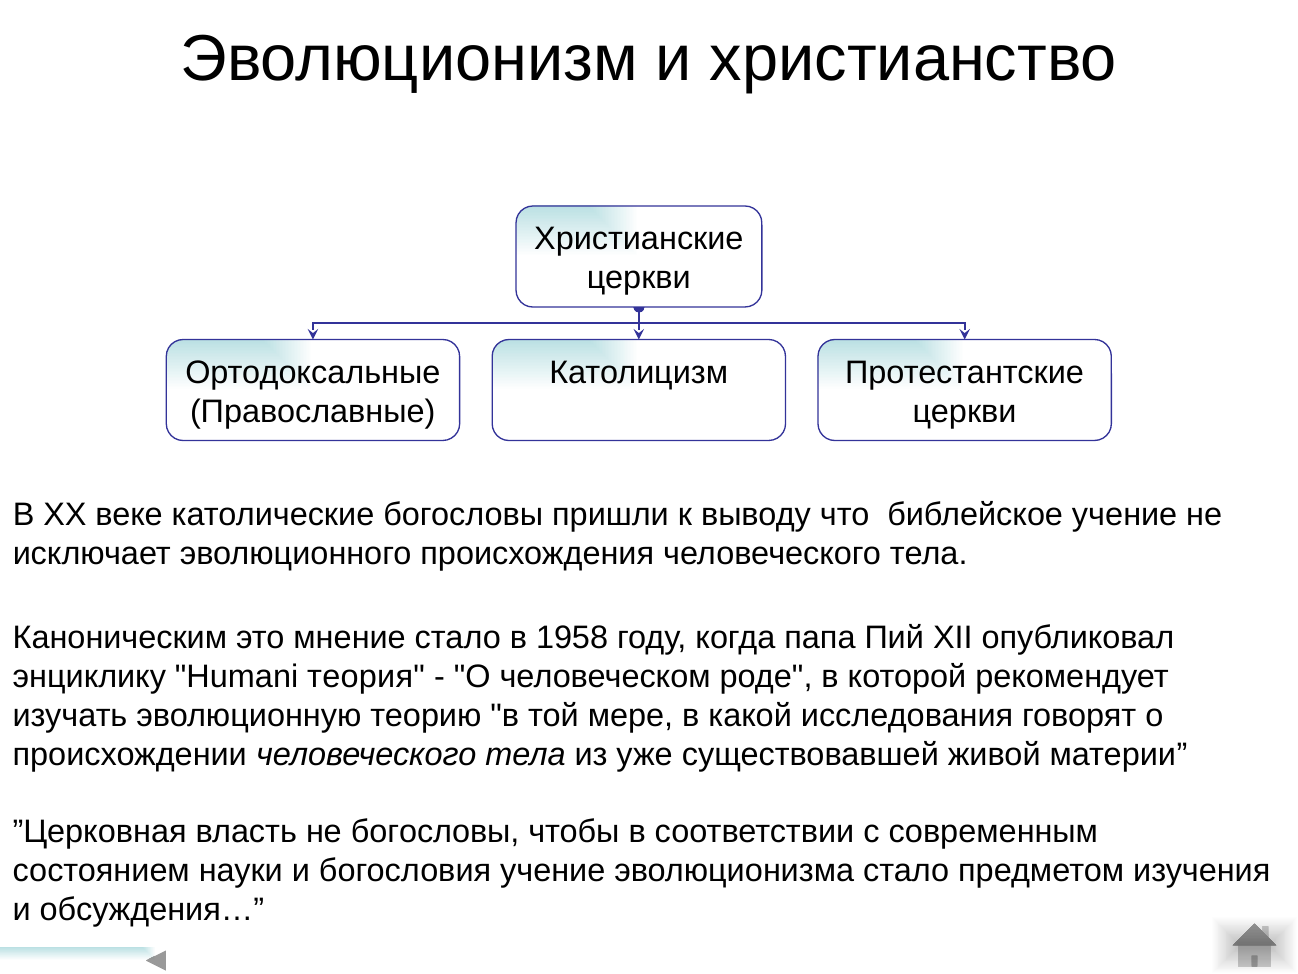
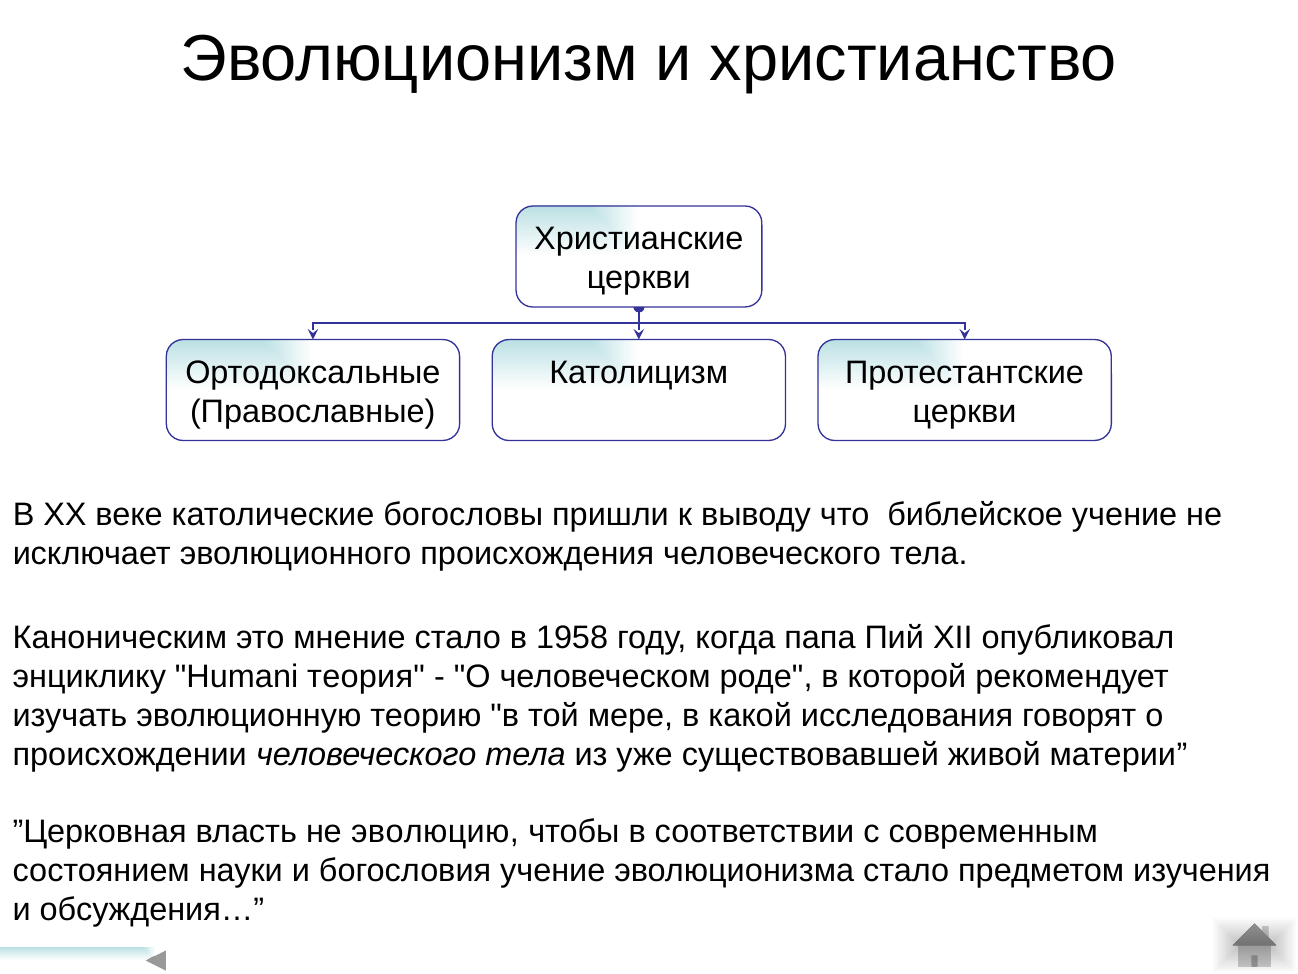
не богословы: богословы -> эволюцию
